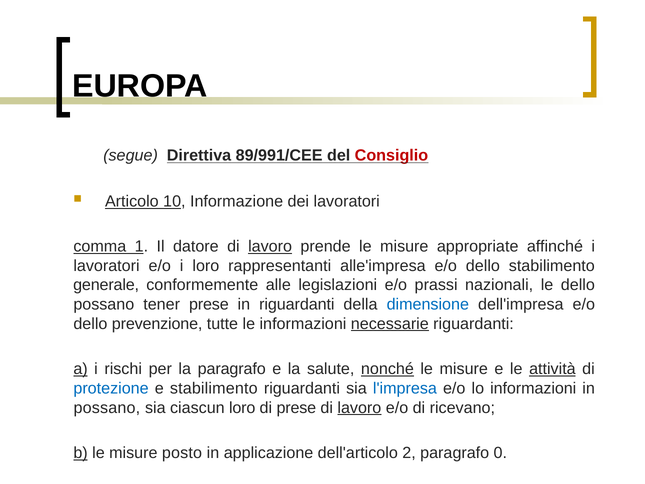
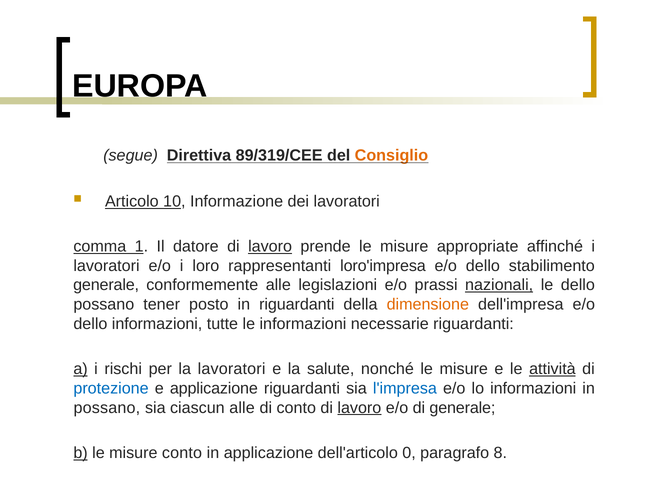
89/991/CEE: 89/991/CEE -> 89/319/CEE
Consiglio colour: red -> orange
alle'impresa: alle'impresa -> loro'impresa
nazionali underline: none -> present
tener prese: prese -> posto
dimensione colour: blue -> orange
dello prevenzione: prevenzione -> informazioni
necessarie underline: present -> none
la paragrafo: paragrafo -> lavoratori
nonché underline: present -> none
e stabilimento: stabilimento -> applicazione
ciascun loro: loro -> alle
di prese: prese -> conto
di ricevano: ricevano -> generale
misure posto: posto -> conto
2: 2 -> 0
0: 0 -> 8
